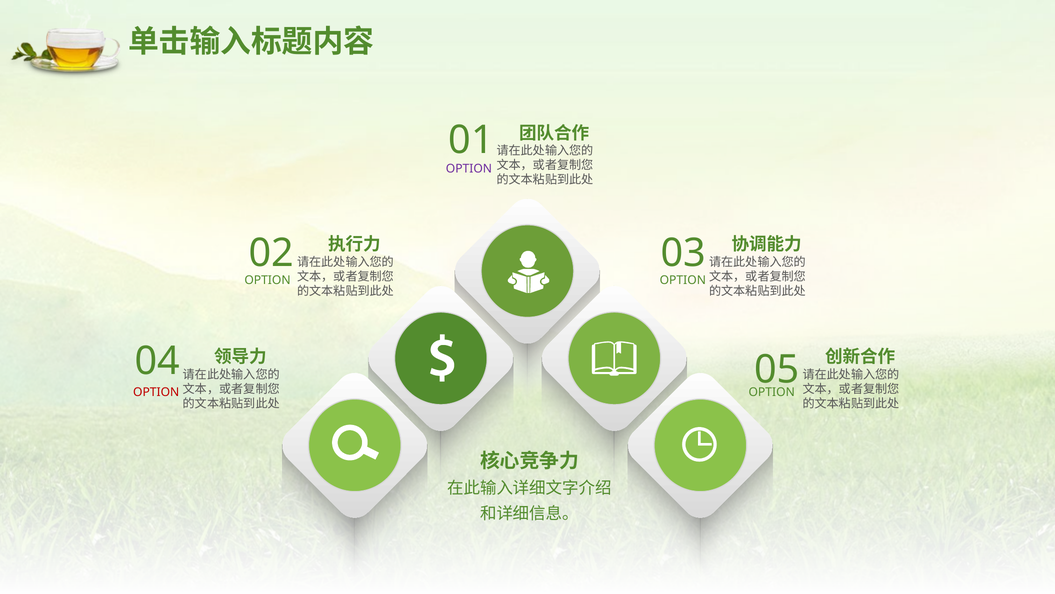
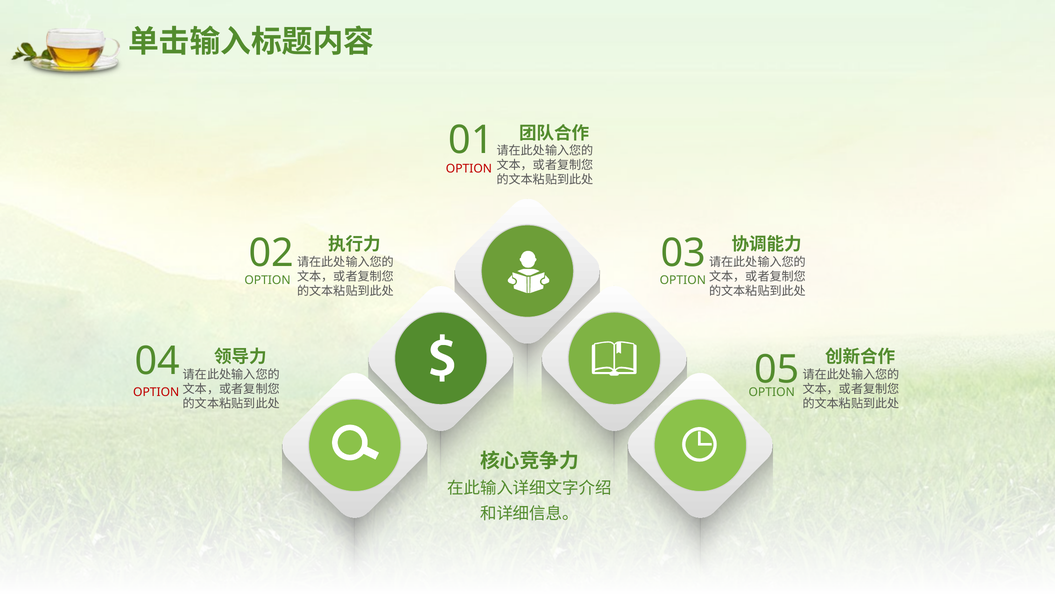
OPTION at (469, 169) colour: purple -> red
